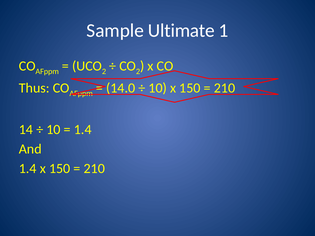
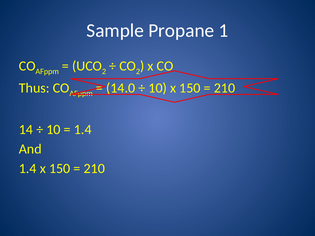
Ultimate: Ultimate -> Propane
